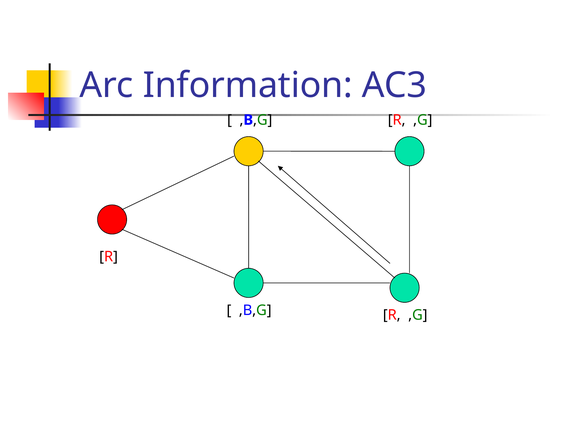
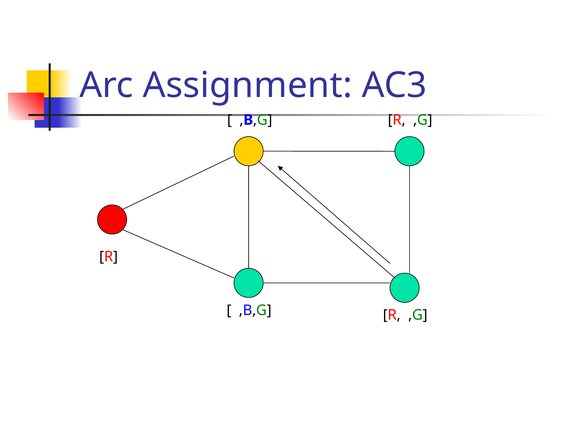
Information: Information -> Assignment
